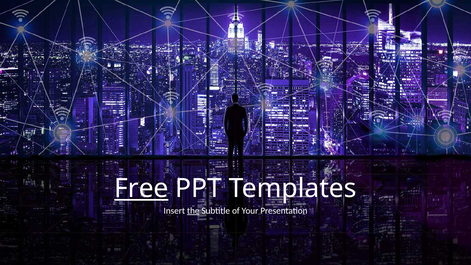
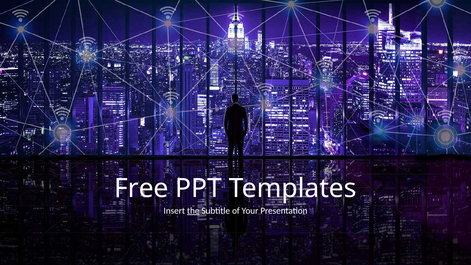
Free underline: present -> none
